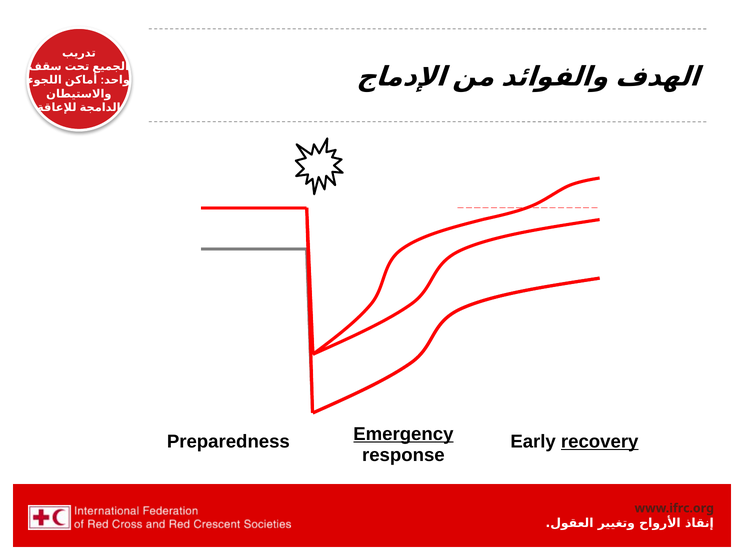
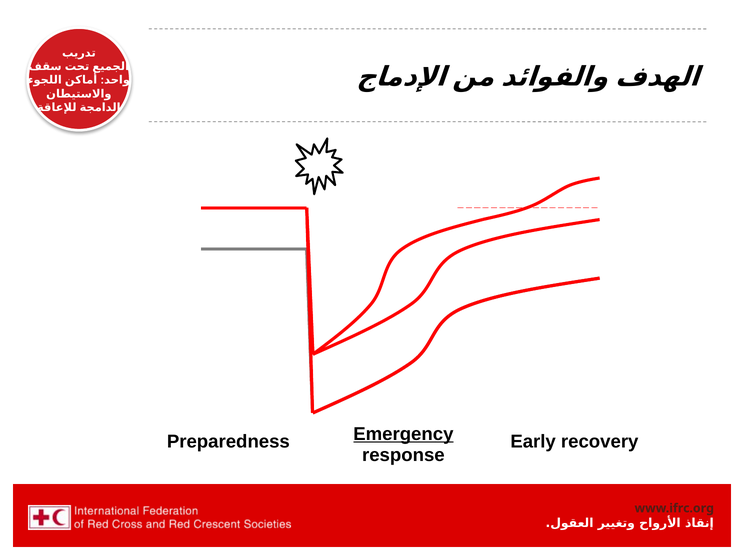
recovery underline: present -> none
